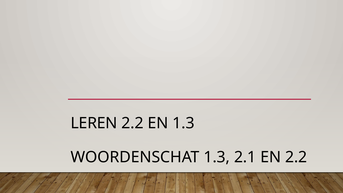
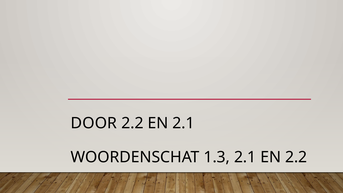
LEREN: LEREN -> DOOR
EN 1.3: 1.3 -> 2.1
